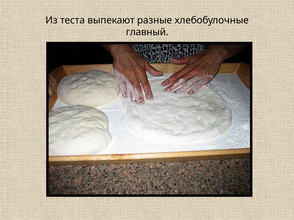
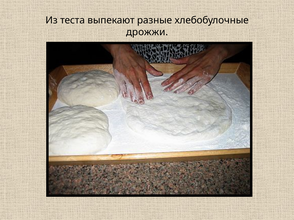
главный: главный -> дрожжи
